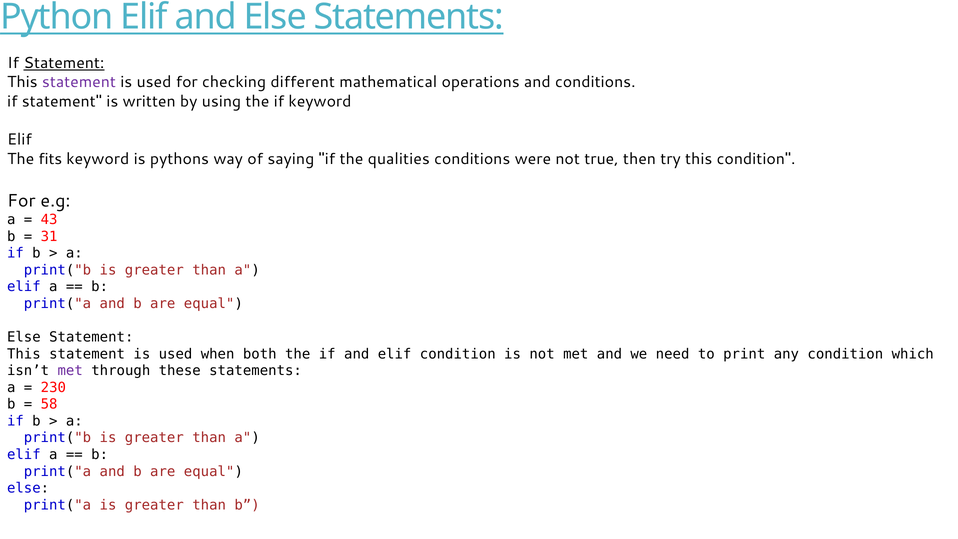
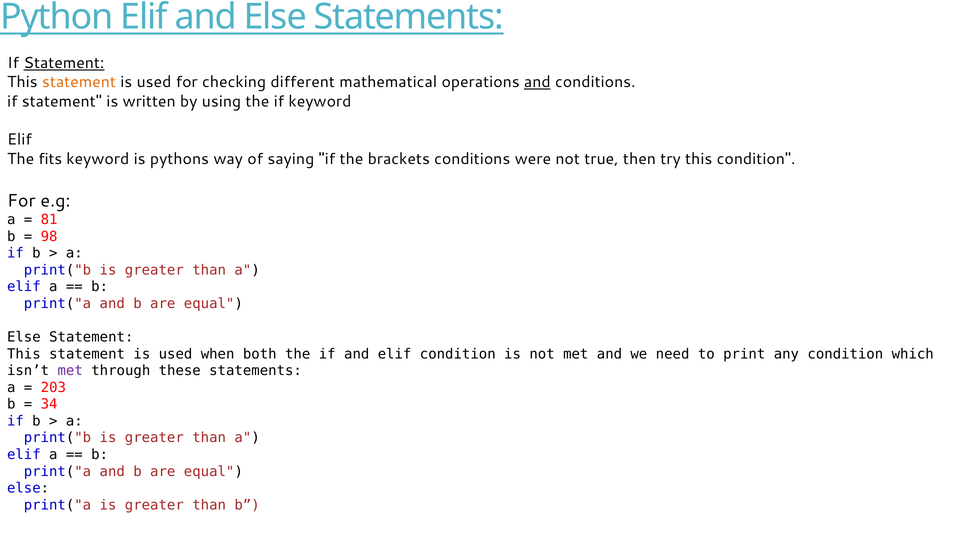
statement at (79, 82) colour: purple -> orange
and at (537, 82) underline: none -> present
qualities: qualities -> brackets
43: 43 -> 81
31: 31 -> 98
230: 230 -> 203
58: 58 -> 34
